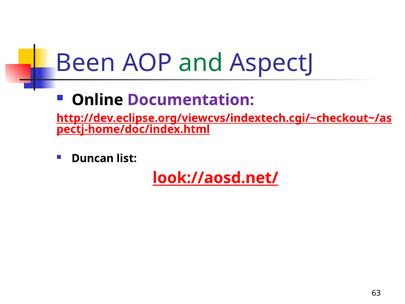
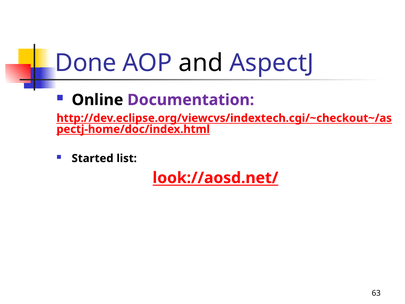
Been: Been -> Done
and colour: green -> black
Duncan: Duncan -> Started
